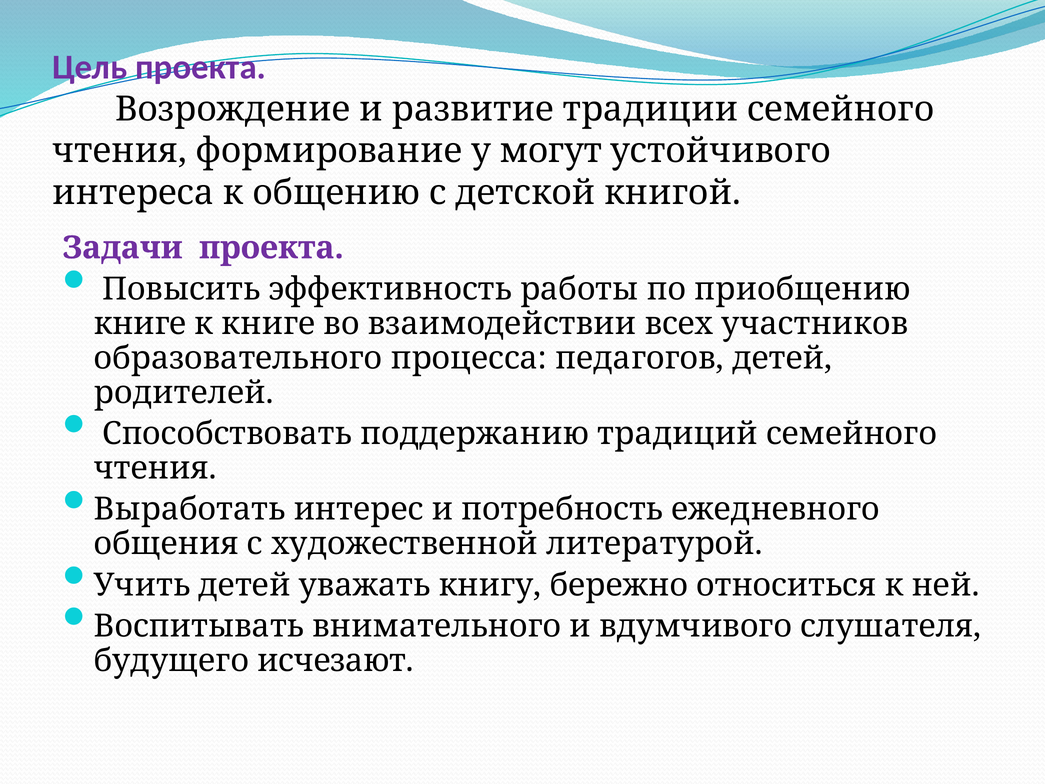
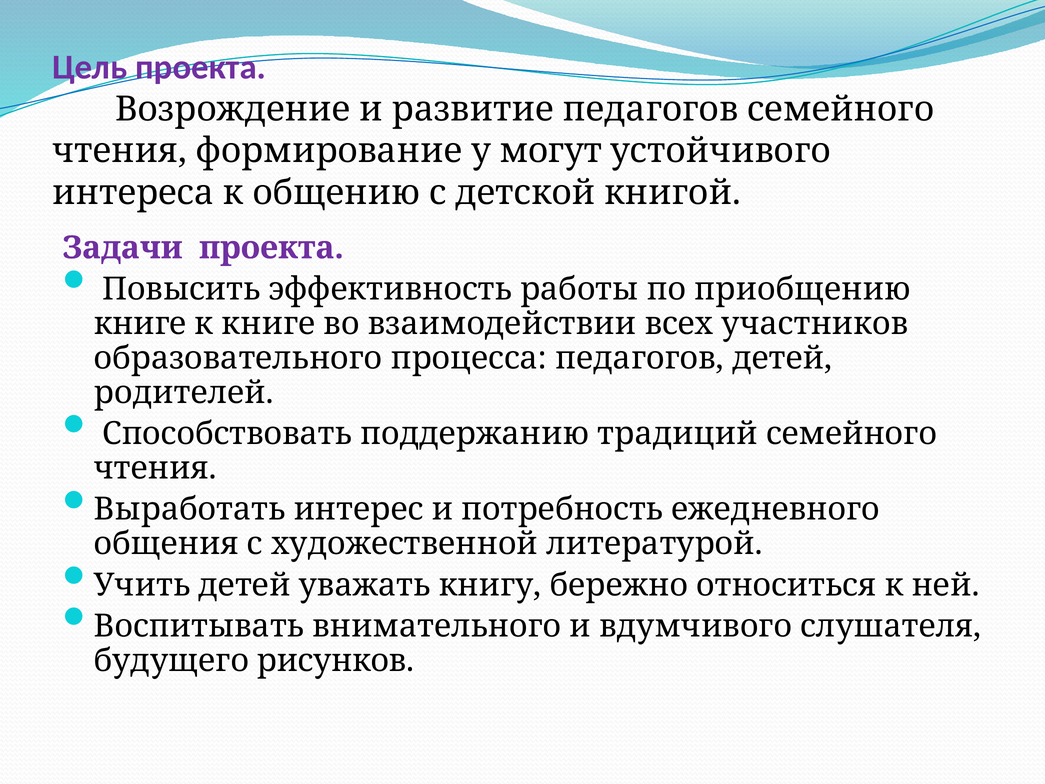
развитие традиции: традиции -> педагогов
исчезают: исчезают -> рисунков
